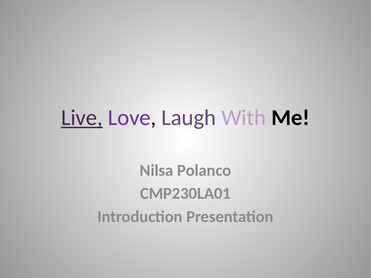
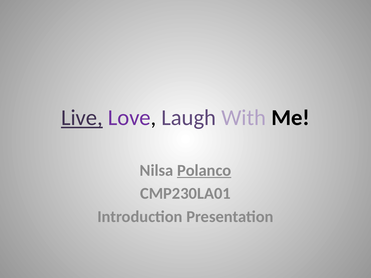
Polanco underline: none -> present
